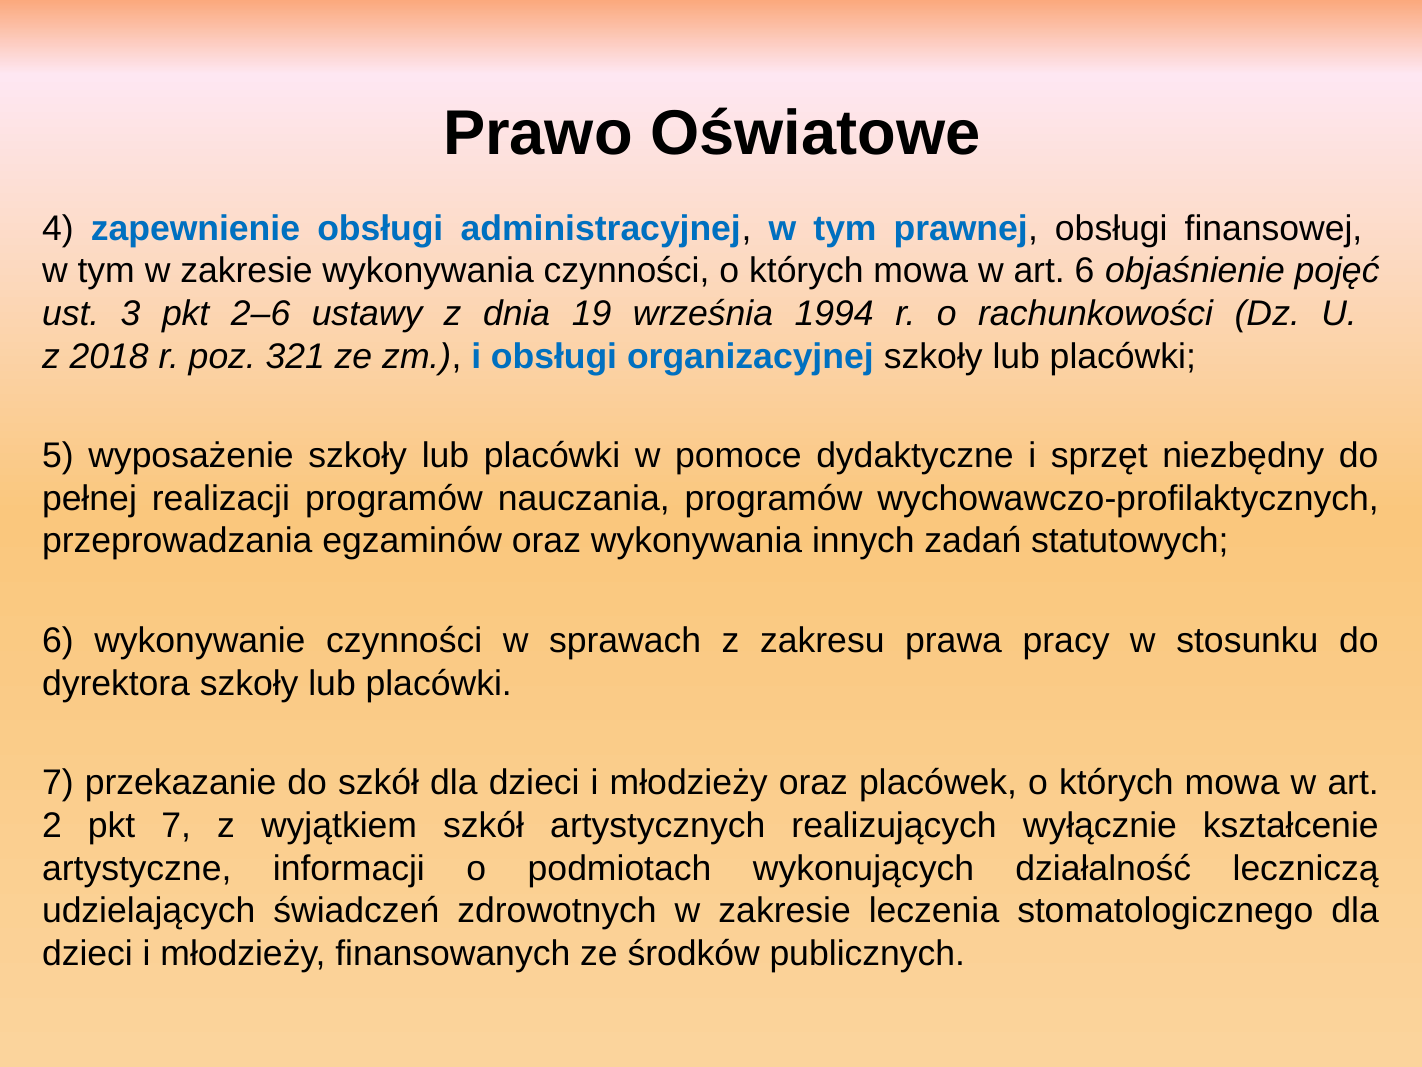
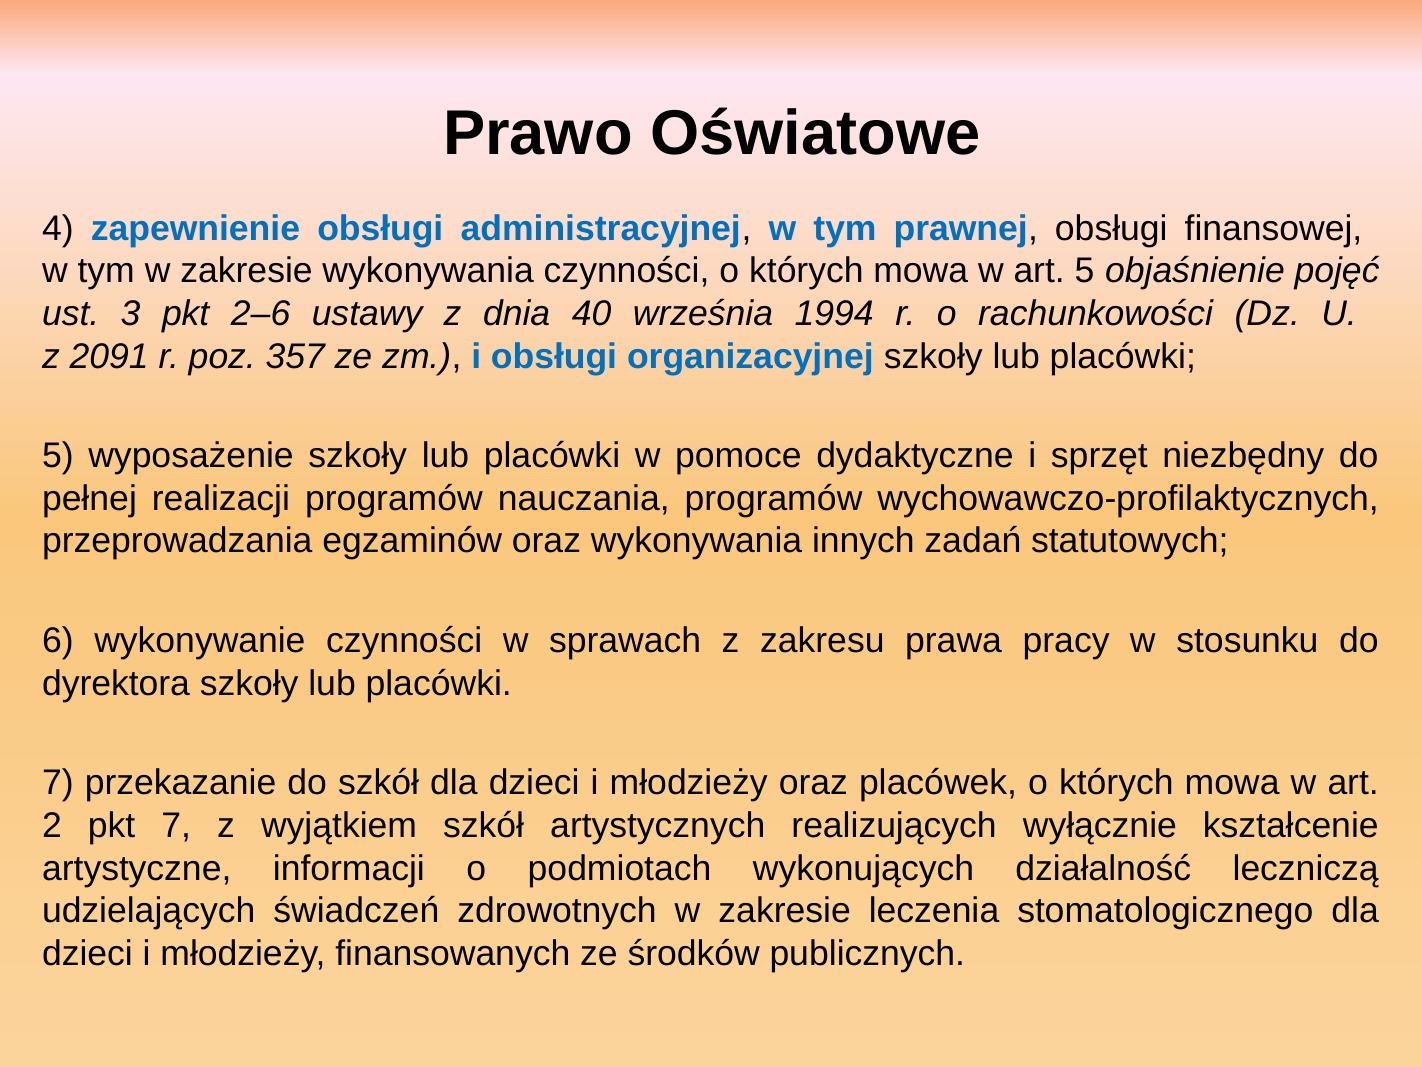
art 6: 6 -> 5
19: 19 -> 40
2018: 2018 -> 2091
321: 321 -> 357
